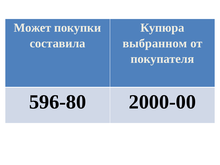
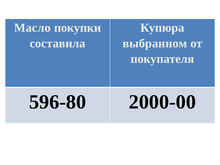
Может: Может -> Масло
